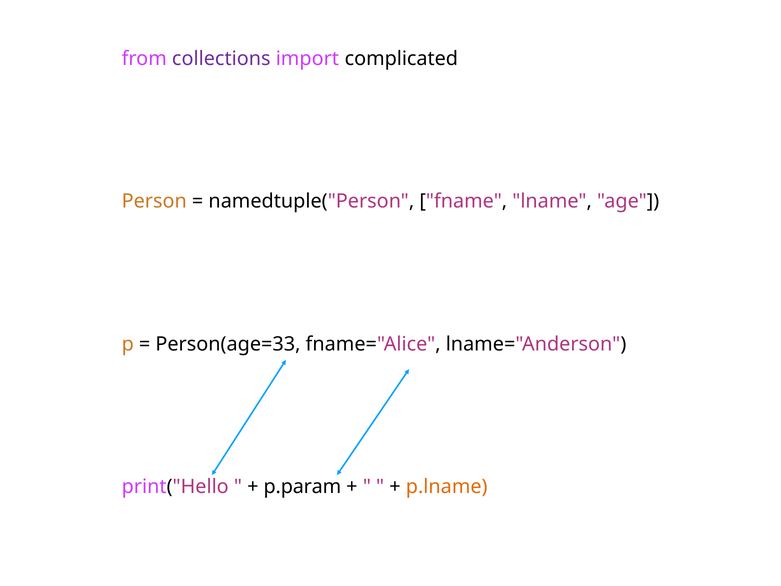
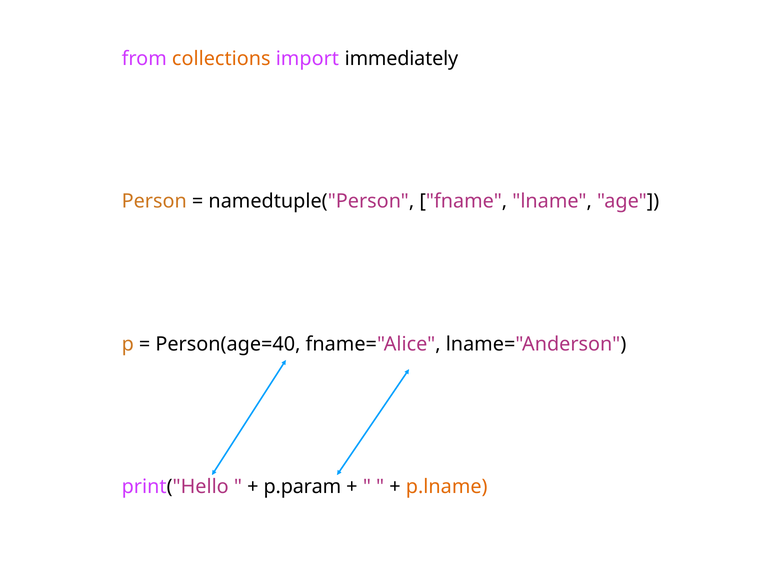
collections colour: purple -> orange
complicated: complicated -> immediately
Person(age=33: Person(age=33 -> Person(age=40
